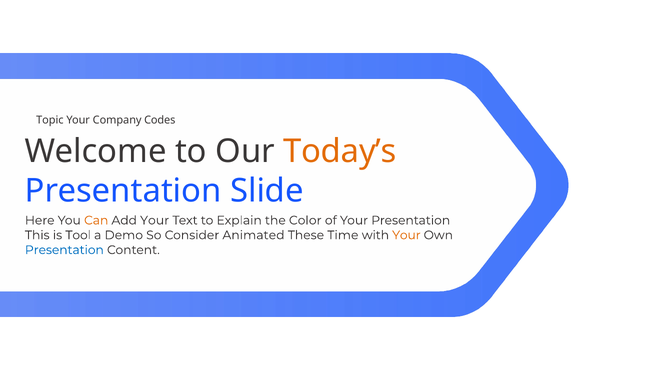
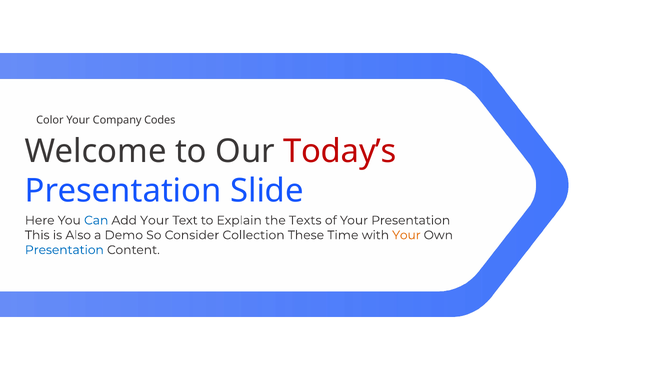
Topic: Topic -> Color
Today’s colour: orange -> red
Can colour: orange -> blue
Color: Color -> Texts
Tool: Tool -> Also
Animated: Animated -> Collection
